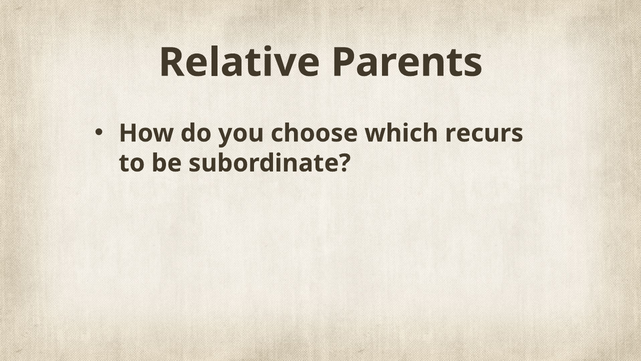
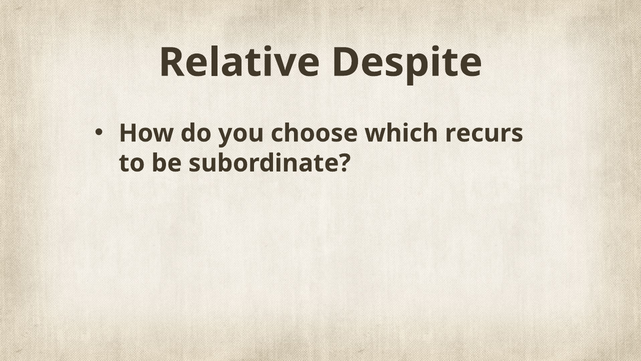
Parents: Parents -> Despite
